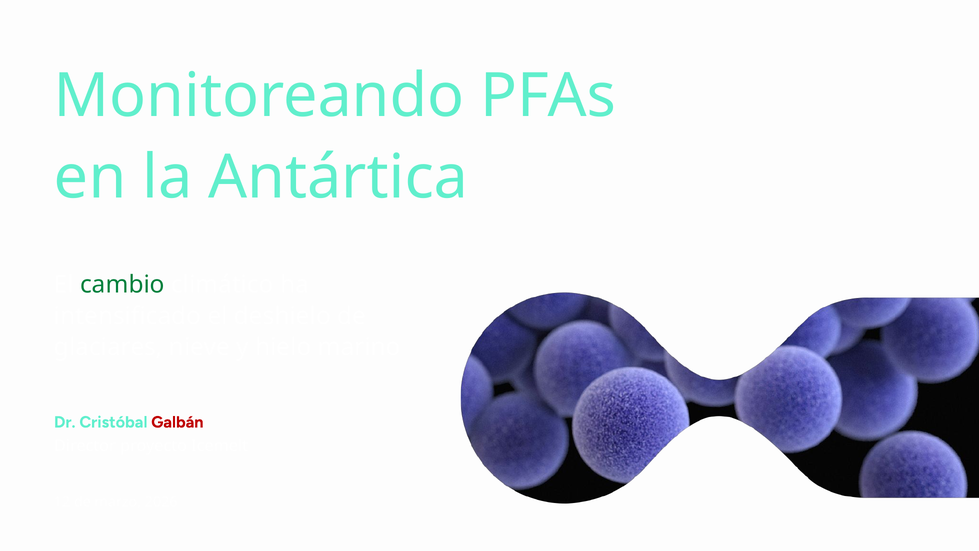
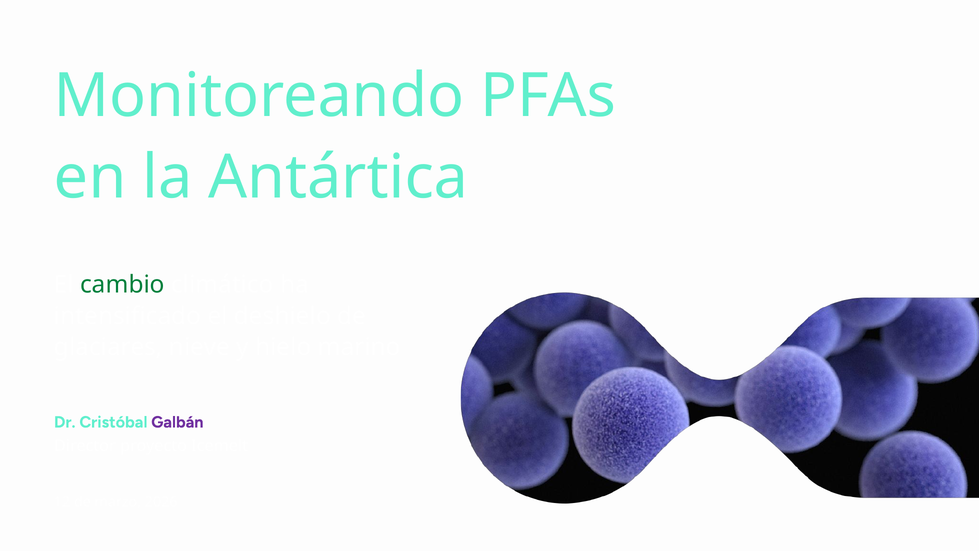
Galbán colour: red -> purple
